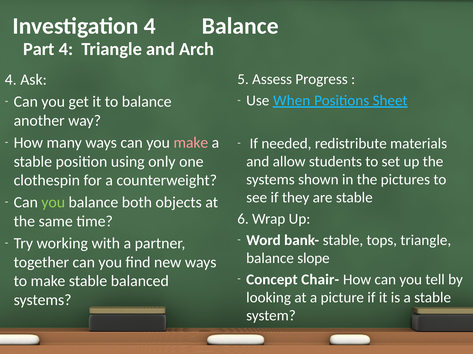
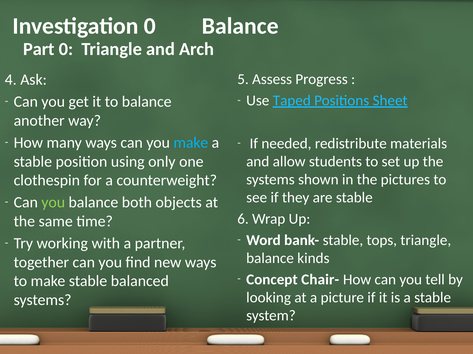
Investigation 4: 4 -> 0
Part 4: 4 -> 0
When: When -> Taped
make at (191, 143) colour: pink -> light blue
slope: slope -> kinds
